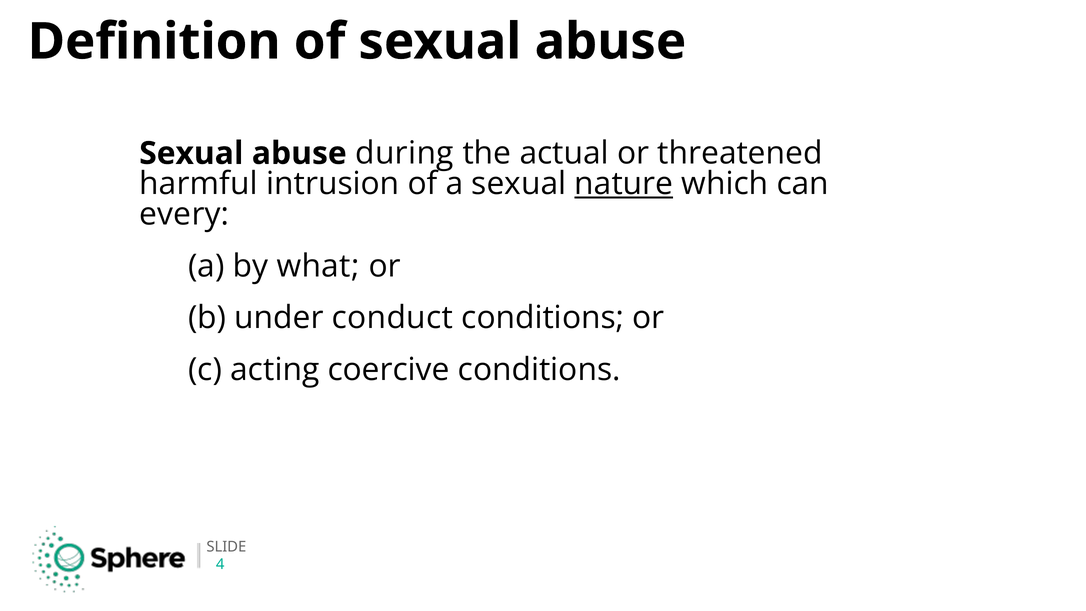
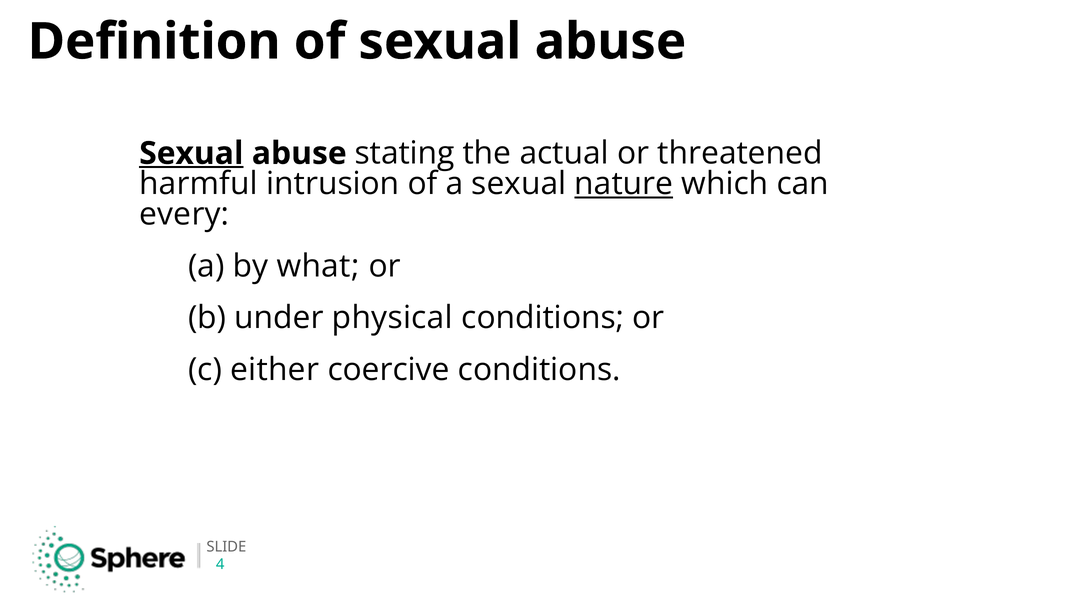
Sexual at (191, 153) underline: none -> present
during: during -> stating
conduct: conduct -> physical
acting: acting -> either
